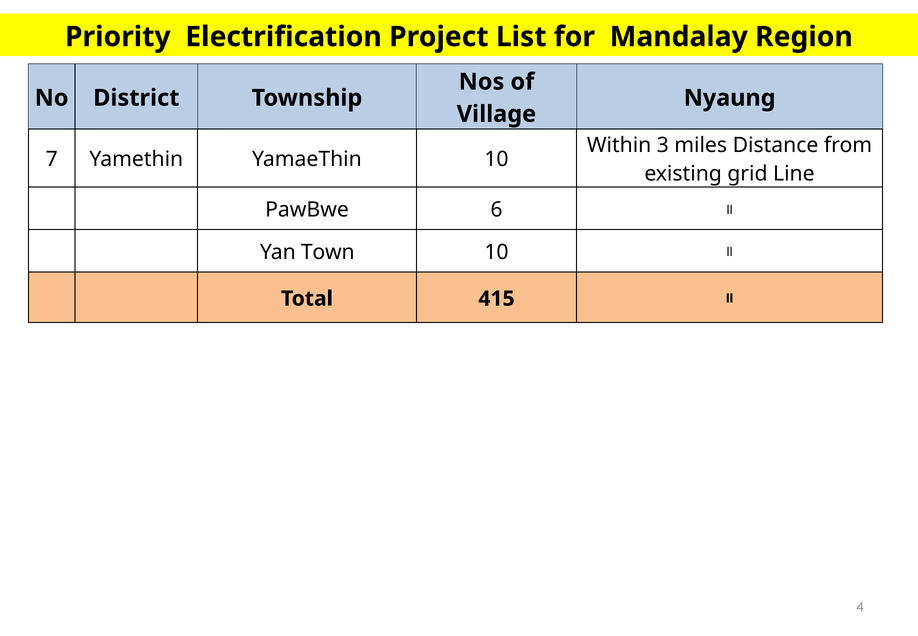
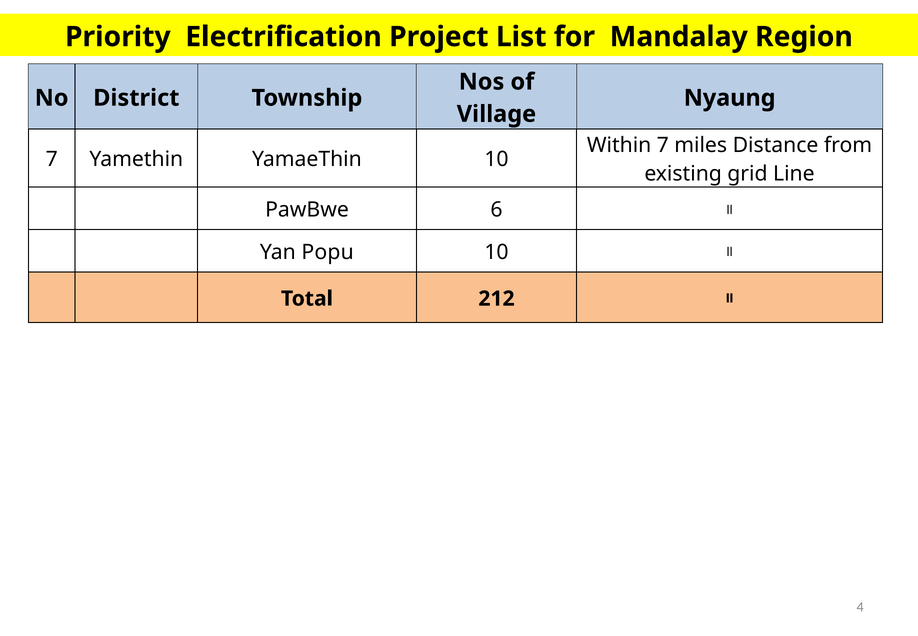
Within 3: 3 -> 7
Town: Town -> Popu
415: 415 -> 212
